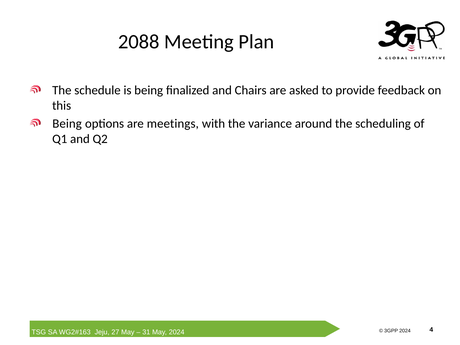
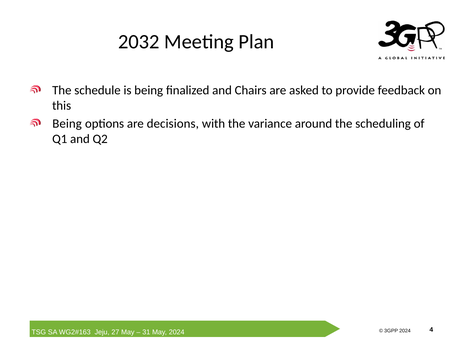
2088: 2088 -> 2032
meetings: meetings -> decisions
